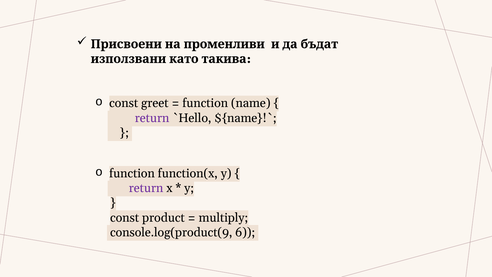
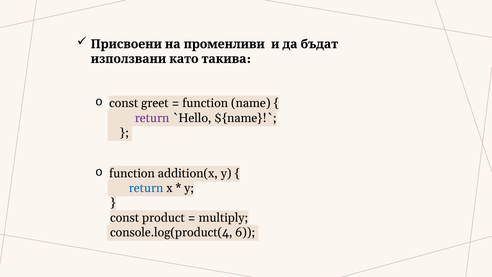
function(x: function(x -> addition(x
return at (146, 188) colour: purple -> blue
console.log(product(9: console.log(product(9 -> console.log(product(4
